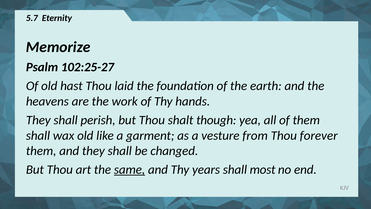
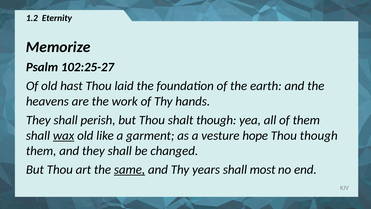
5.7: 5.7 -> 1.2
wax underline: none -> present
from: from -> hope
Thou forever: forever -> though
